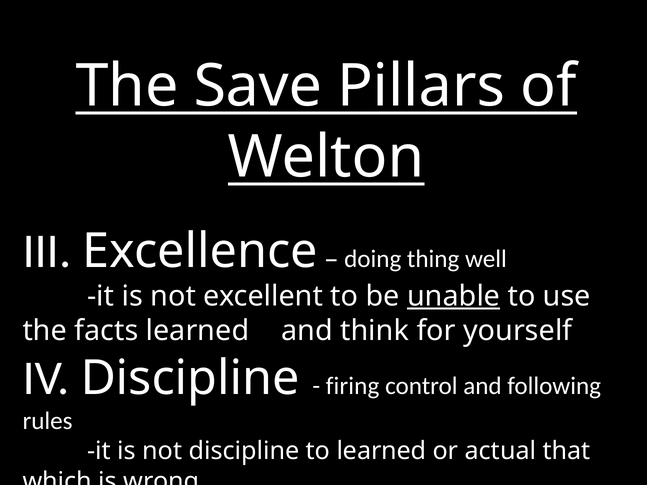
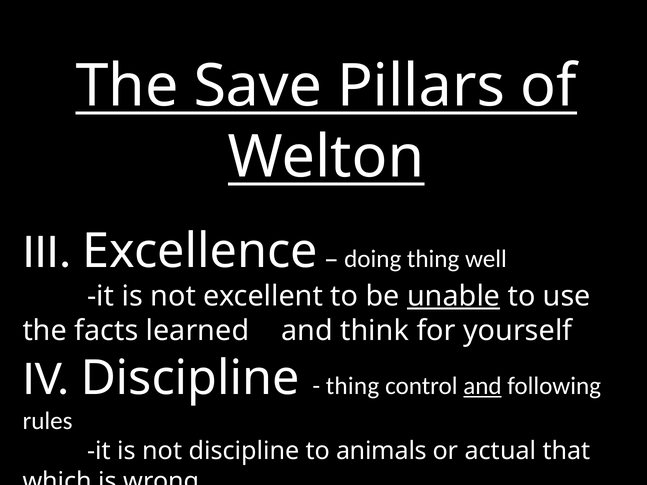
firing at (353, 386): firing -> thing
and at (482, 386) underline: none -> present
to learned: learned -> animals
